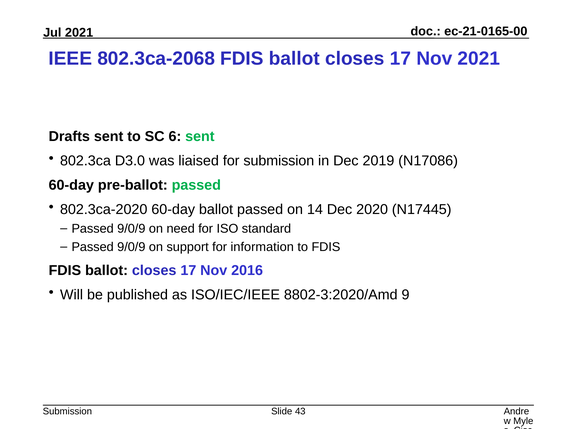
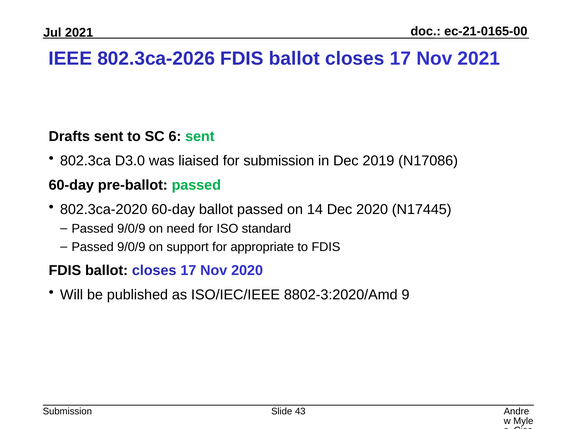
802.3ca-2068: 802.3ca-2068 -> 802.3ca-2026
information: information -> appropriate
Nov 2016: 2016 -> 2020
